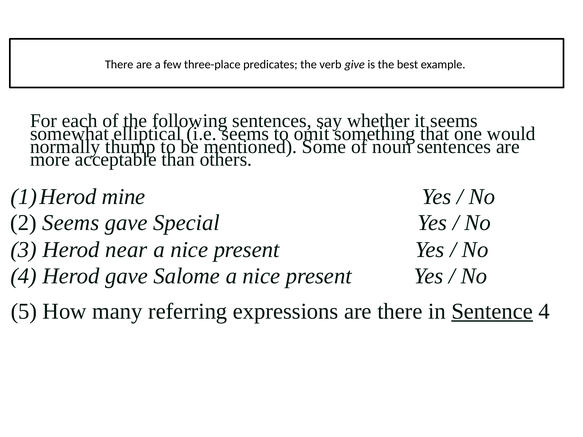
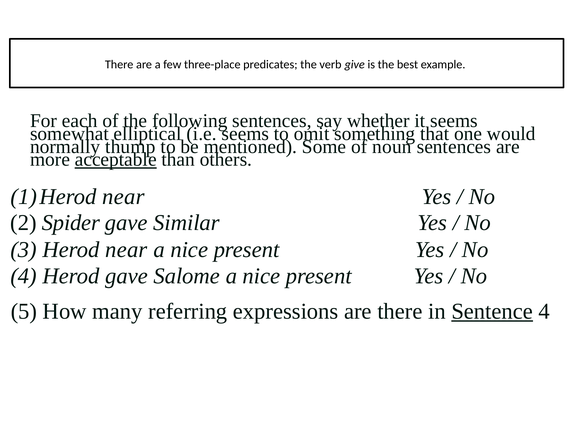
acceptable underline: none -> present
mine at (124, 197): mine -> near
2 Seems: Seems -> Spider
Special: Special -> Similar
